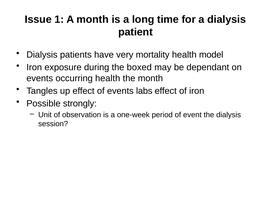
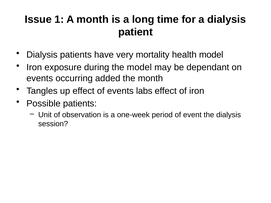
the boxed: boxed -> model
occurring health: health -> added
Possible strongly: strongly -> patients
